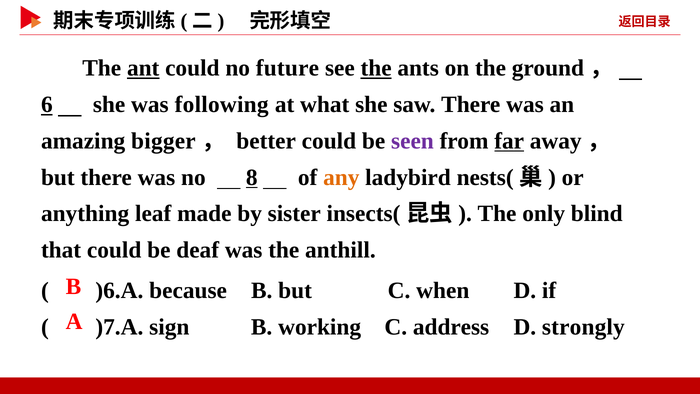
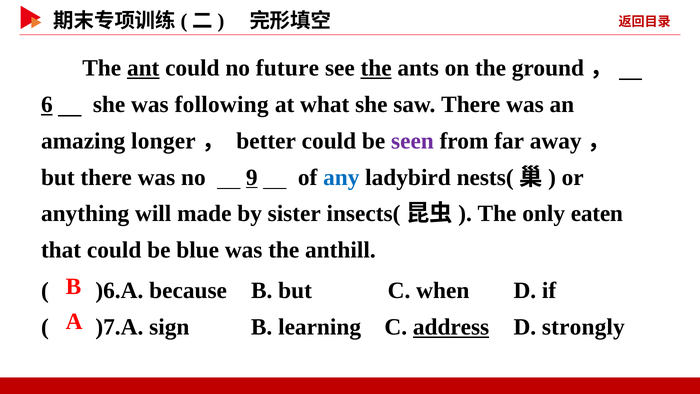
bigger: bigger -> longer
far underline: present -> none
8: 8 -> 9
any colour: orange -> blue
leaf: leaf -> will
blind: blind -> eaten
deaf: deaf -> blue
working: working -> learning
address underline: none -> present
